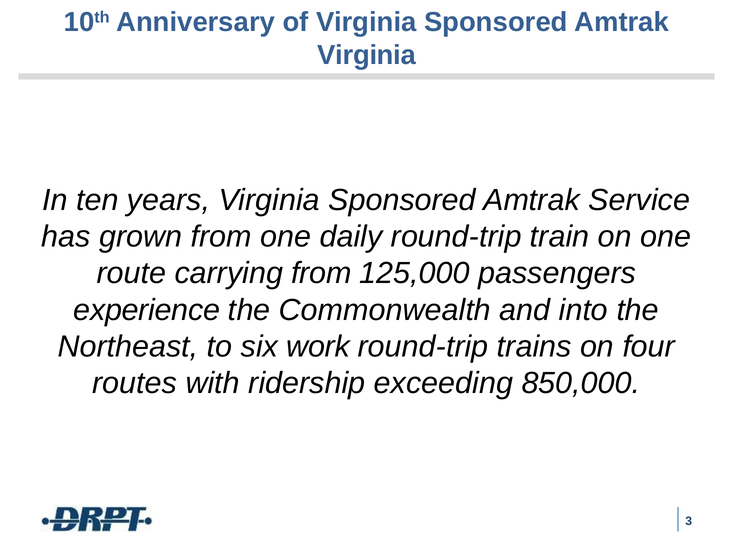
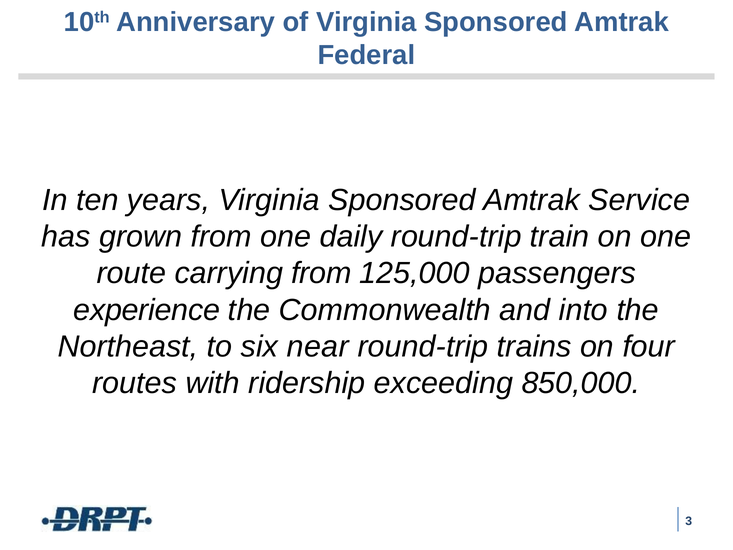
Virginia at (367, 55): Virginia -> Federal
work: work -> near
